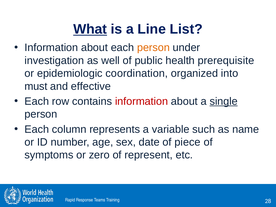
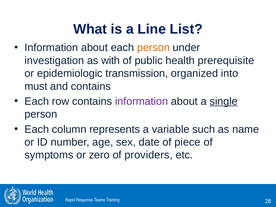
What underline: present -> none
well: well -> with
coordination: coordination -> transmission
and effective: effective -> contains
information at (141, 101) colour: red -> purple
represent: represent -> providers
